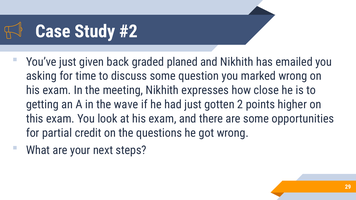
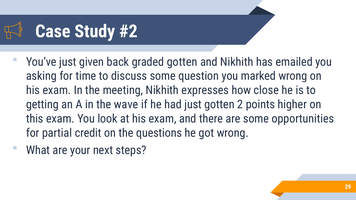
graded planed: planed -> gotten
